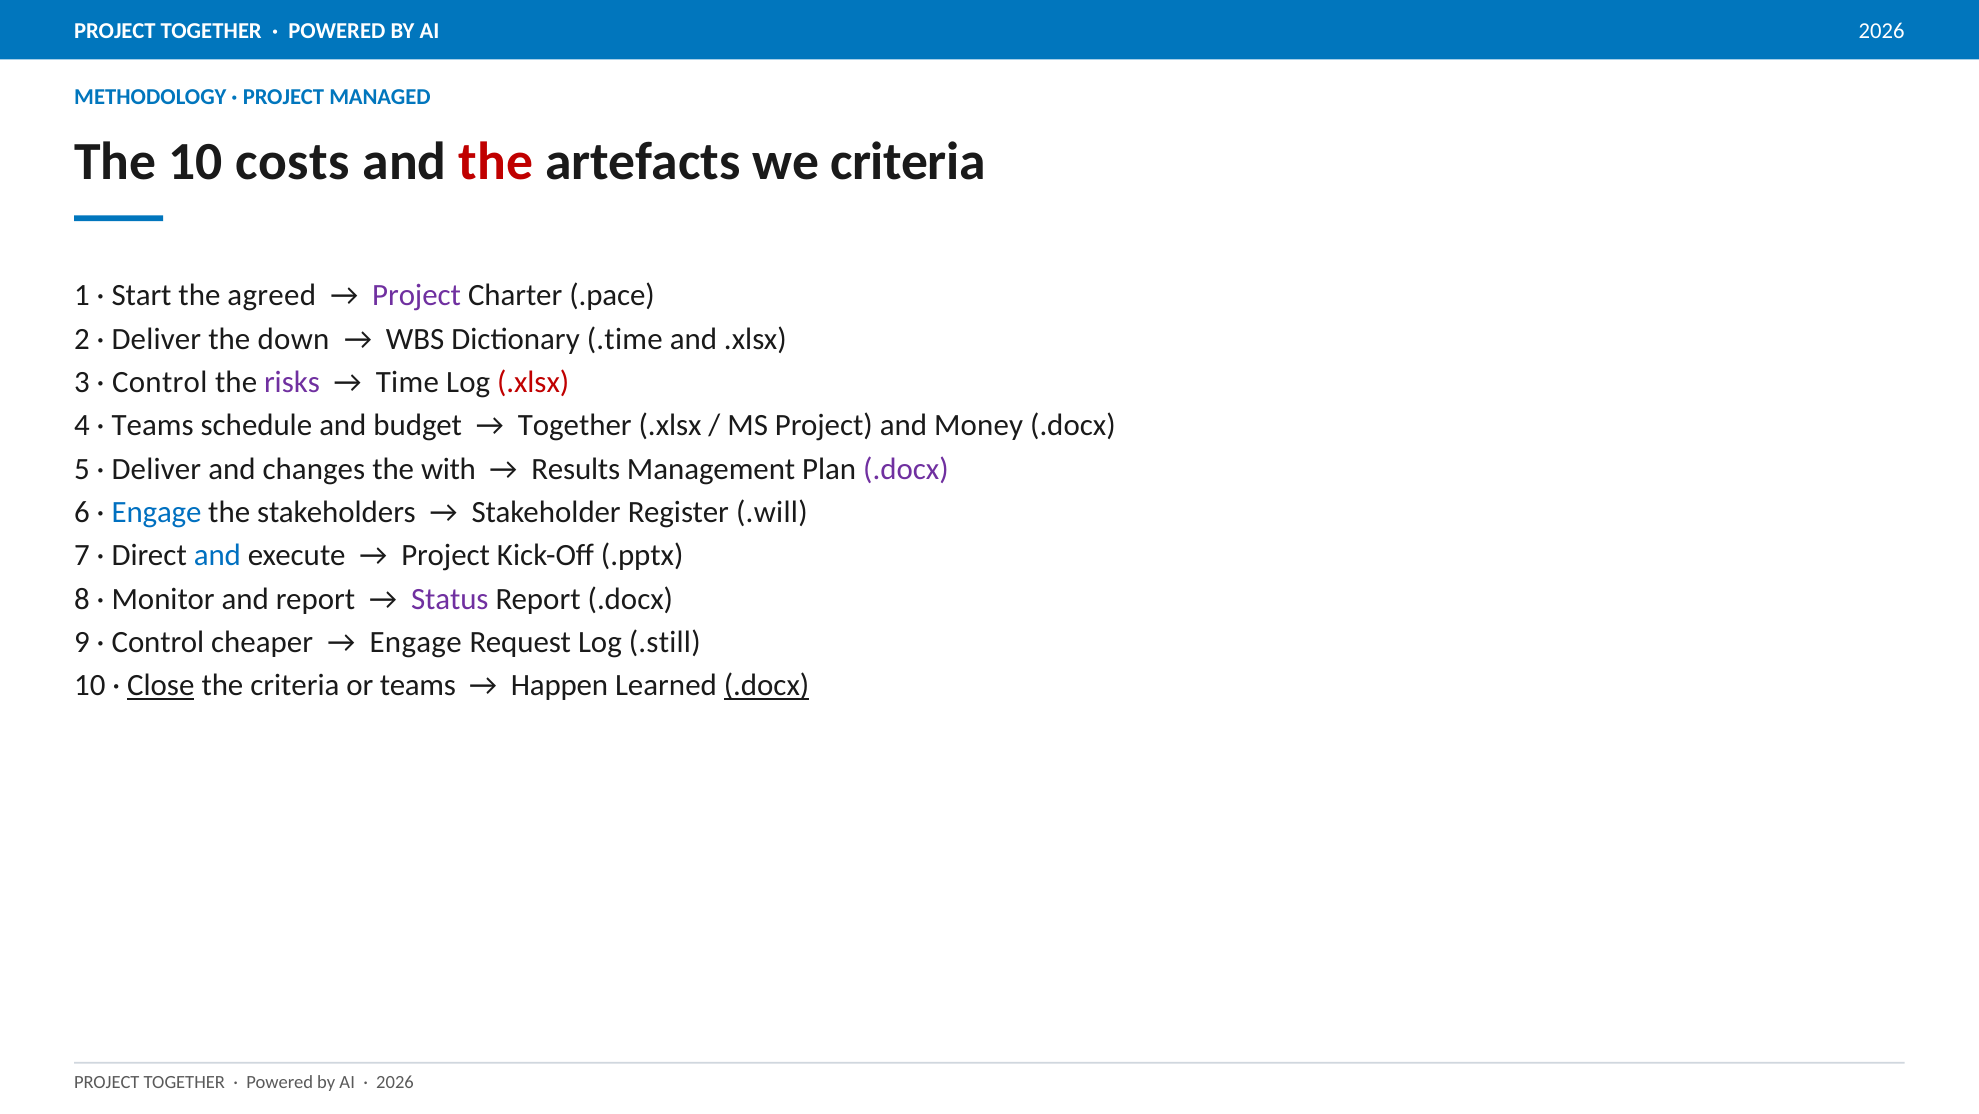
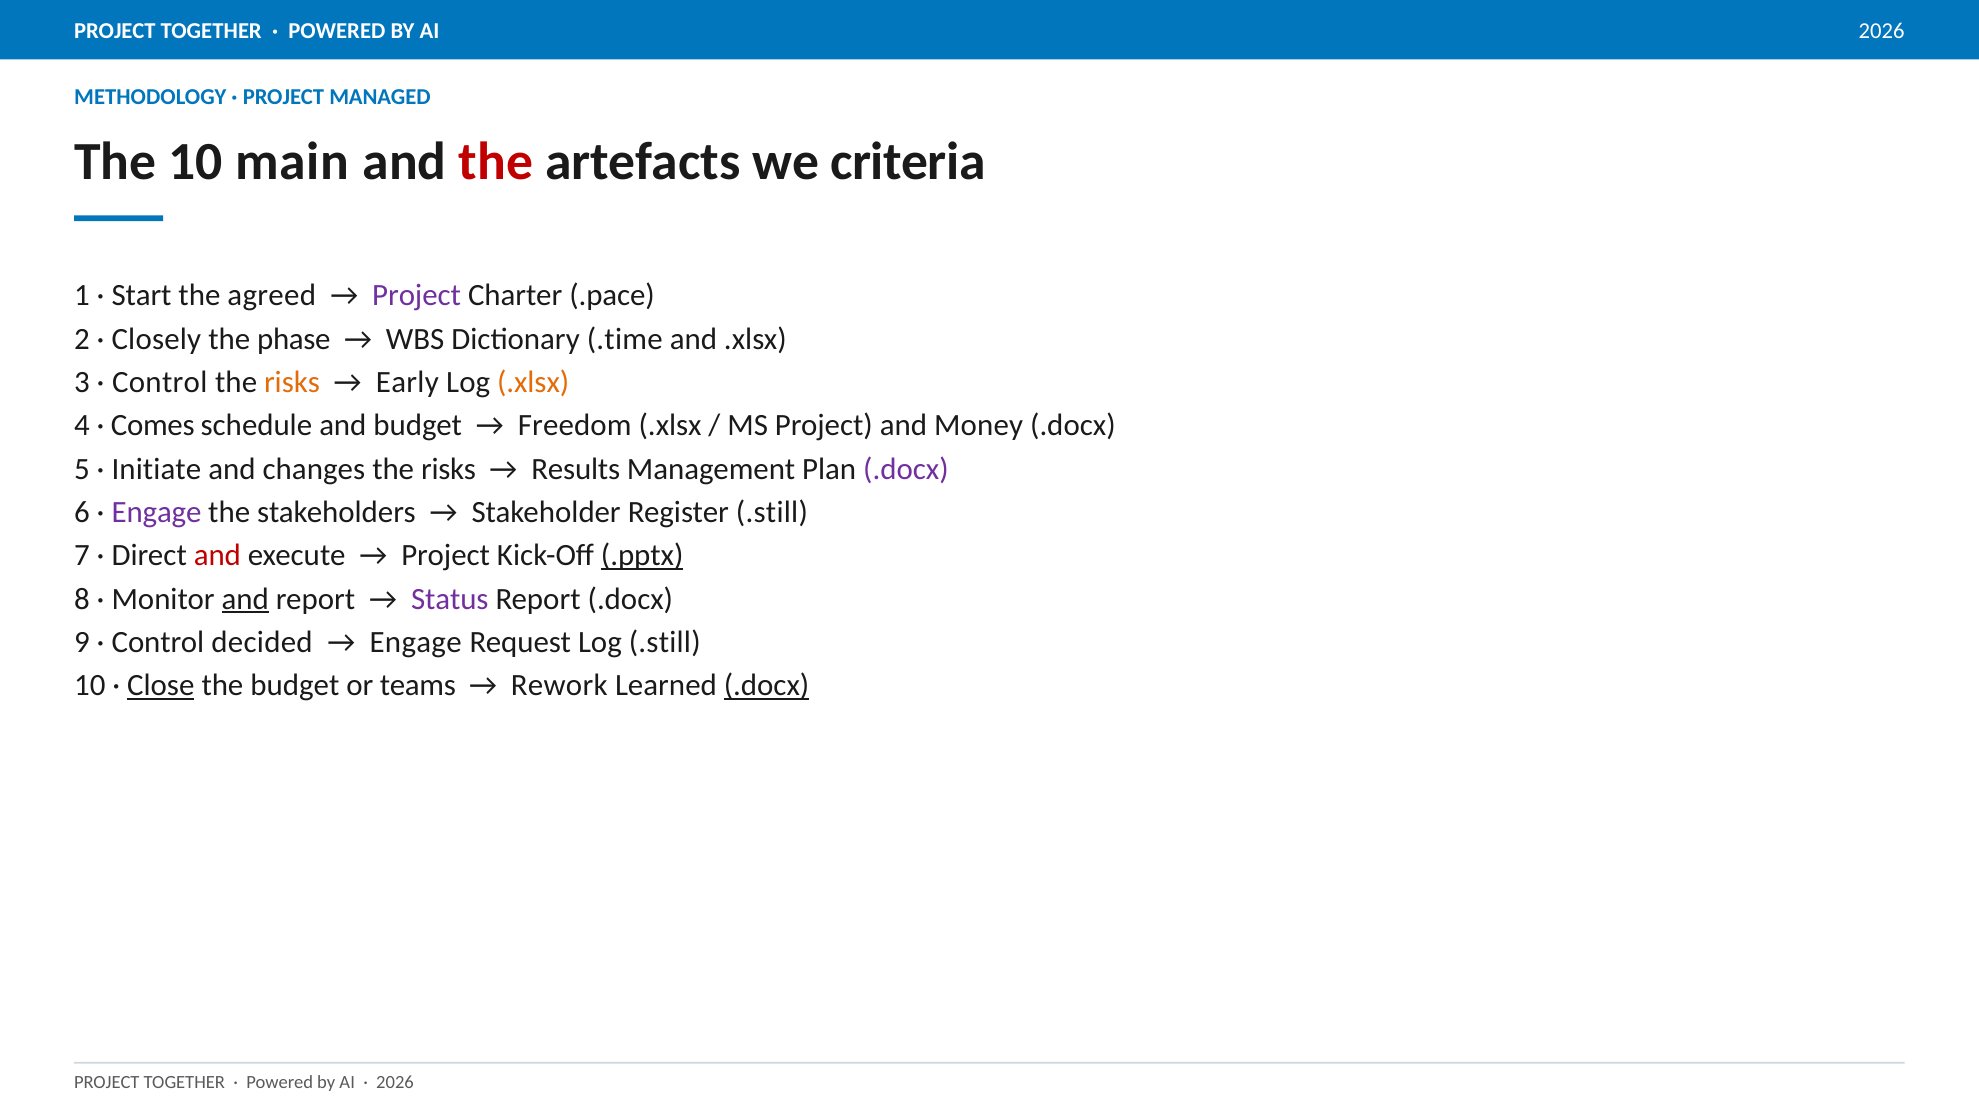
costs: costs -> main
Deliver at (156, 339): Deliver -> Closely
down: down -> phase
risks at (292, 382) colour: purple -> orange
Time: Time -> Early
.xlsx at (533, 382) colour: red -> orange
Teams at (153, 425): Teams -> Comes
Together at (575, 425): Together -> Freedom
Deliver at (156, 469): Deliver -> Initiate
with at (449, 469): with -> risks
Engage at (156, 512) colour: blue -> purple
Register .will: .will -> .still
and at (217, 555) colour: blue -> red
.pptx underline: none -> present
and at (245, 599) underline: none -> present
cheaper: cheaper -> decided
the criteria: criteria -> budget
Happen: Happen -> Rework
